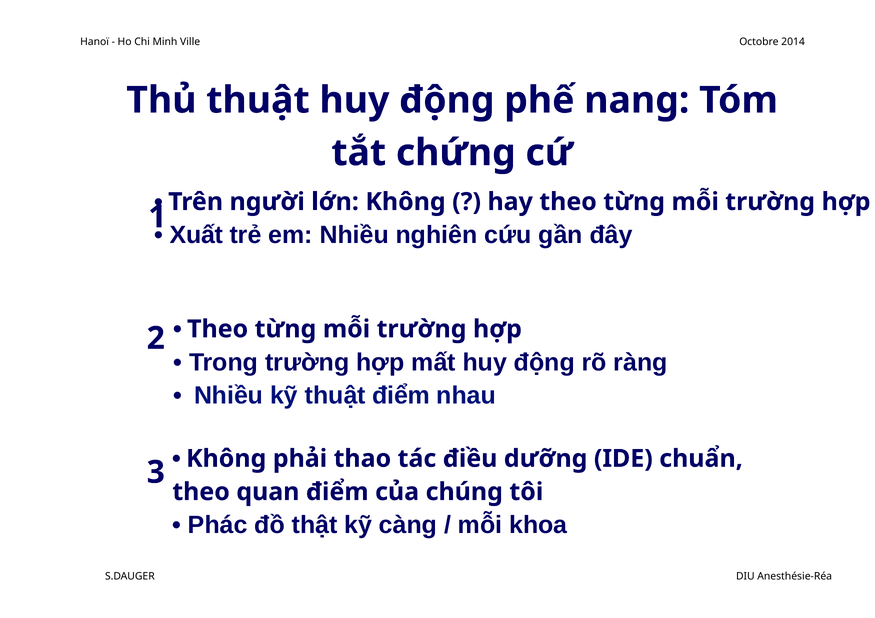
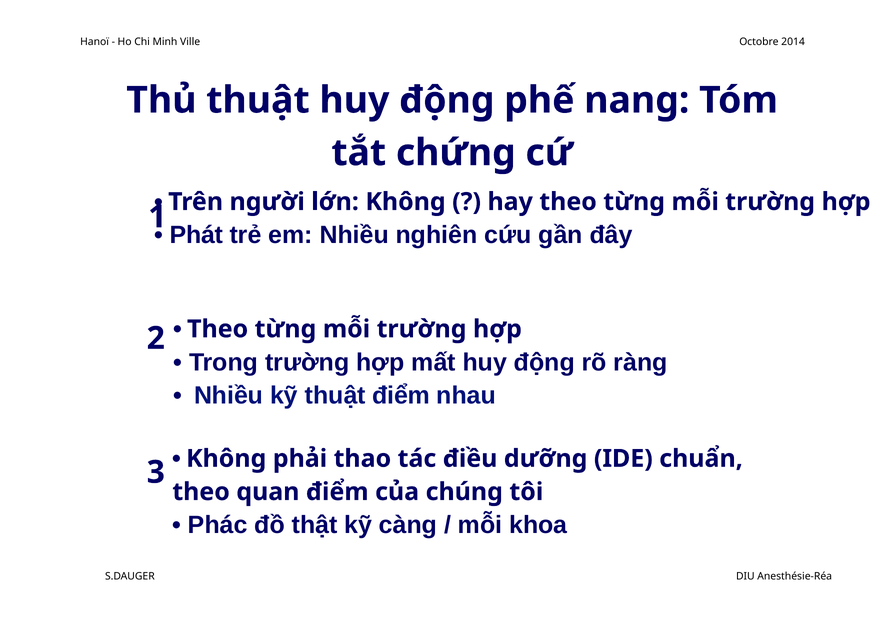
Xuất: Xuất -> Phát
